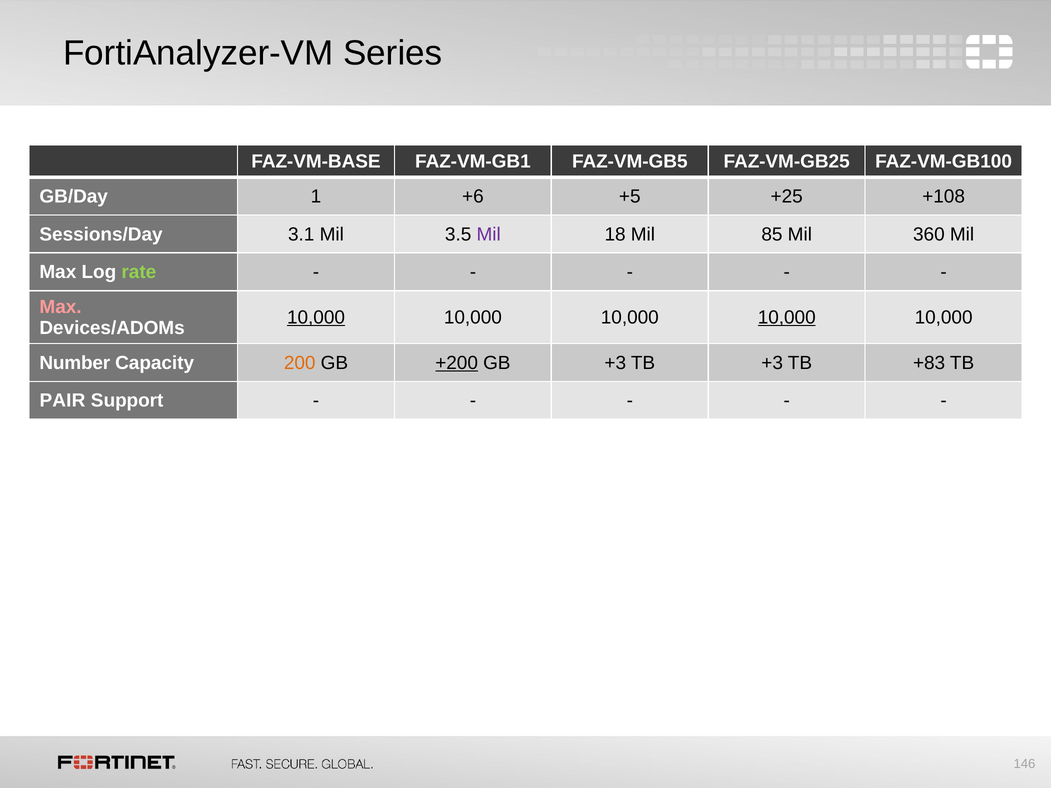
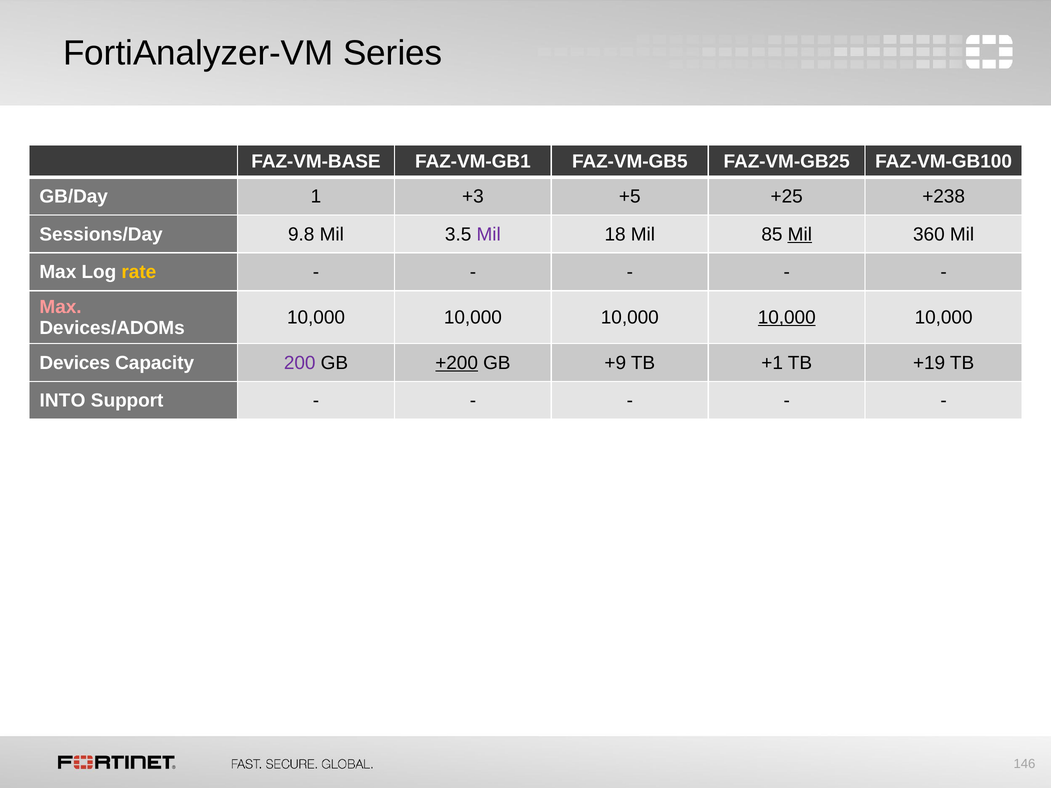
+6: +6 -> +3
+108: +108 -> +238
3.1: 3.1 -> 9.8
Mil at (800, 234) underline: none -> present
rate colour: light green -> yellow
10,000 at (316, 318) underline: present -> none
Number: Number -> Devices
200 colour: orange -> purple
GB +3: +3 -> +9
TB +3: +3 -> +1
+83: +83 -> +19
PAIR: PAIR -> INTO
